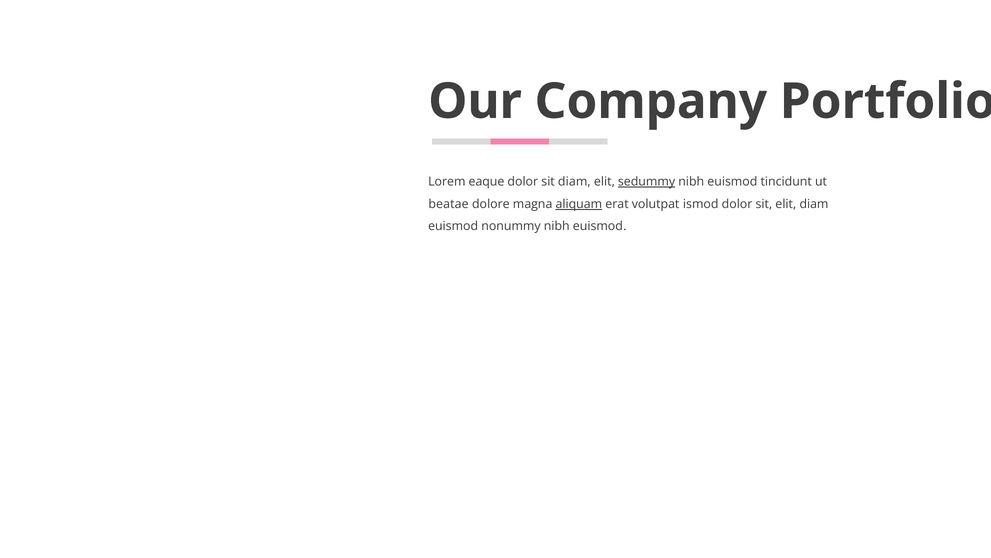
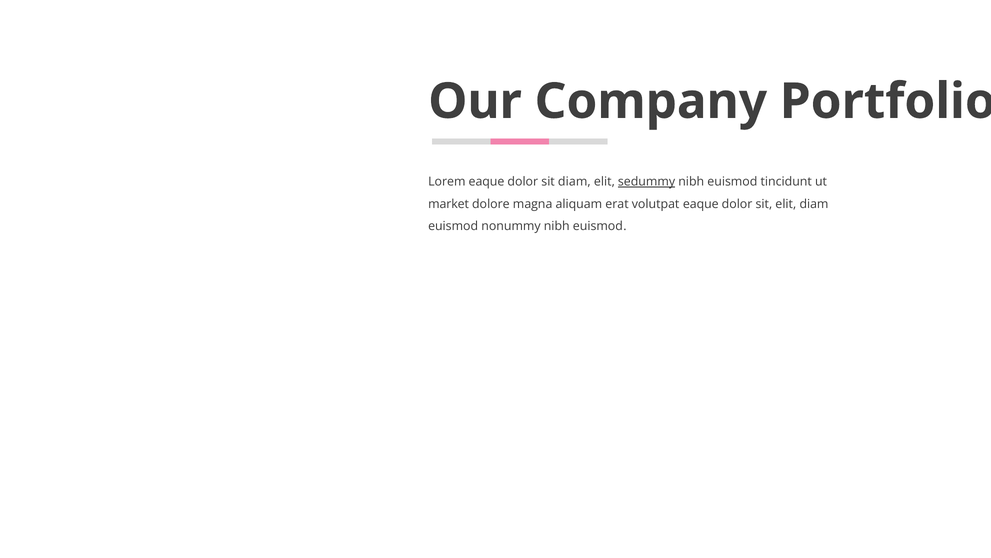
beatae: beatae -> market
aliquam underline: present -> none
volutpat ismod: ismod -> eaque
